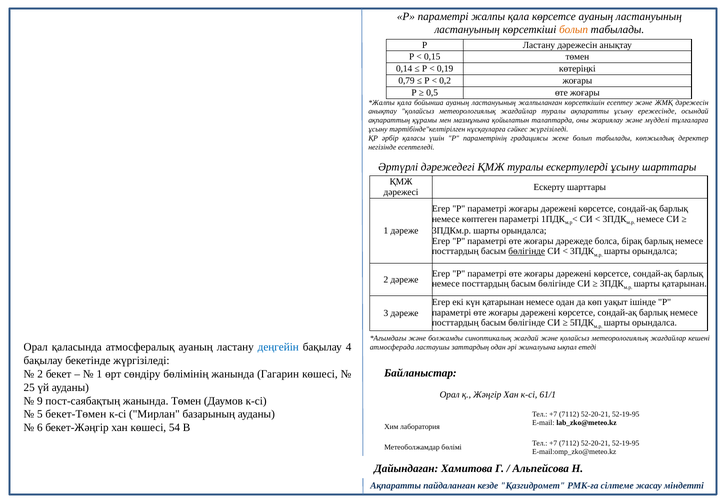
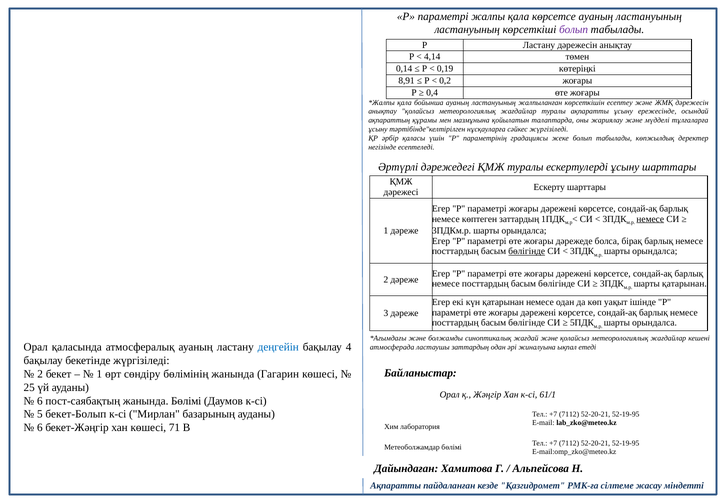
болып at (574, 30) colour: orange -> purple
0,15: 0,15 -> 4,14
0,79: 0,79 -> 8,91
0,5: 0,5 -> 0,4
көптеген параметрі: параметрі -> заттардың
немесе at (650, 219) underline: none -> present
9 at (40, 401): 9 -> 6
жанында Төмен: Төмен -> Бөлімі
бекет-Төмен: бекет-Төмен -> бекет-Болып
54: 54 -> 71
